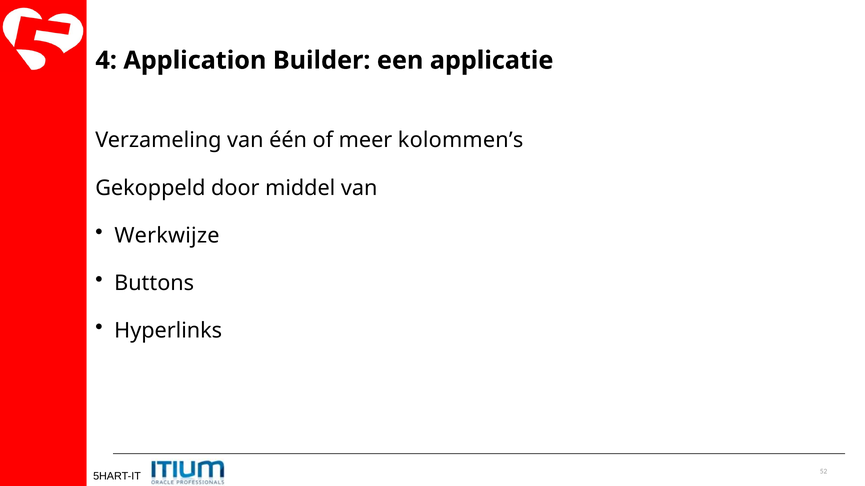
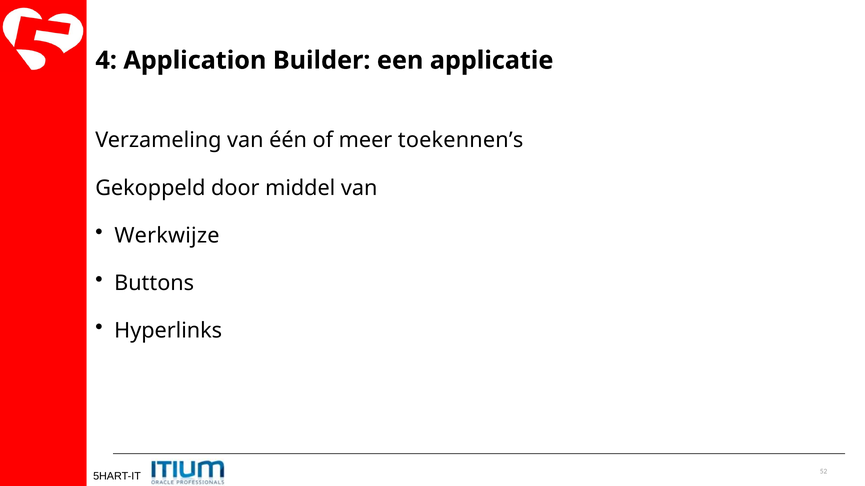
kolommen’s: kolommen’s -> toekennen’s
